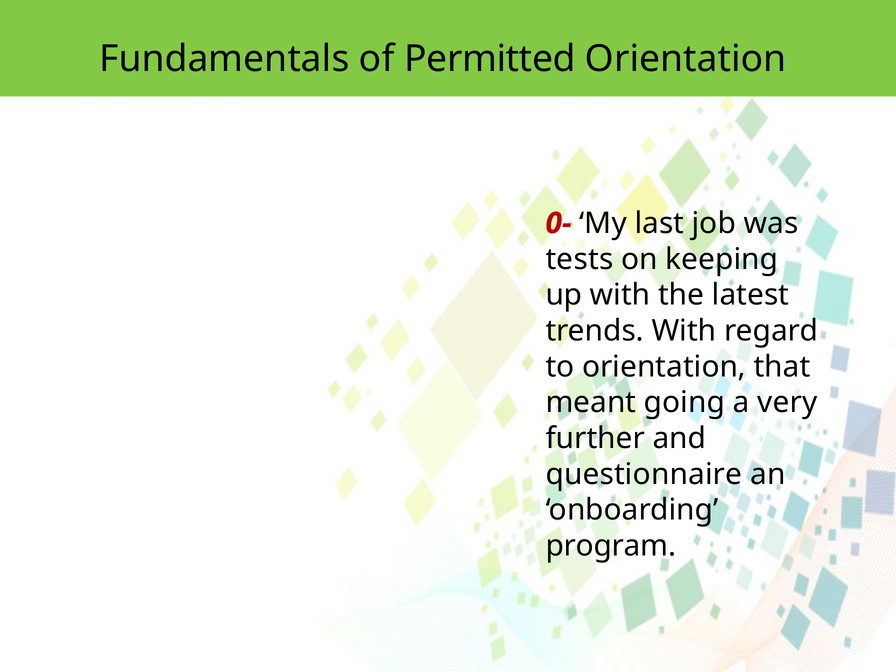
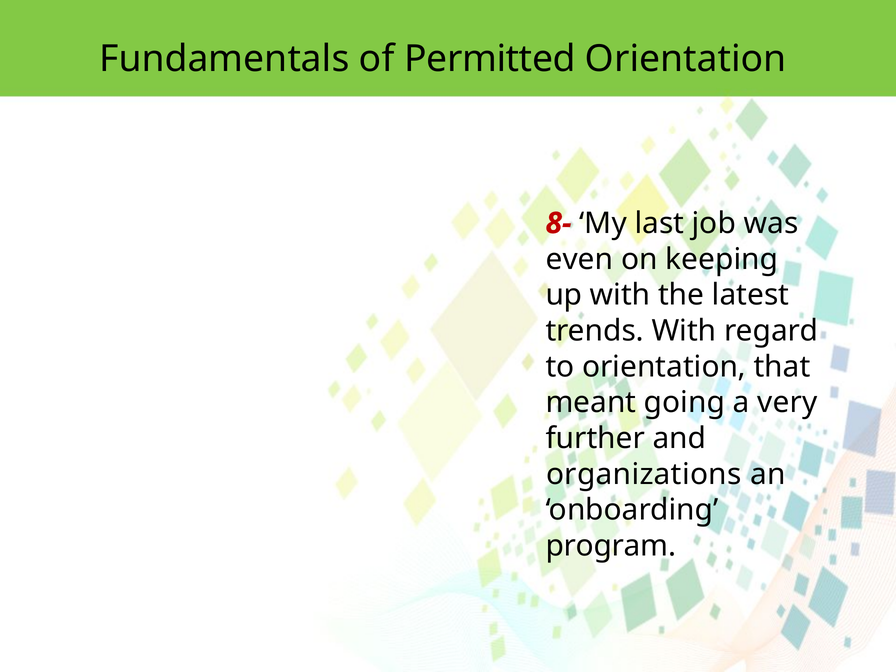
0-: 0- -> 8-
tests: tests -> even
questionnaire: questionnaire -> organizations
